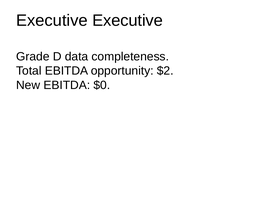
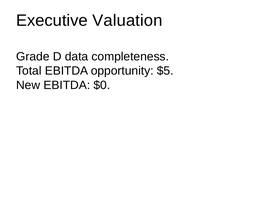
Executive Executive: Executive -> Valuation
$2: $2 -> $5
